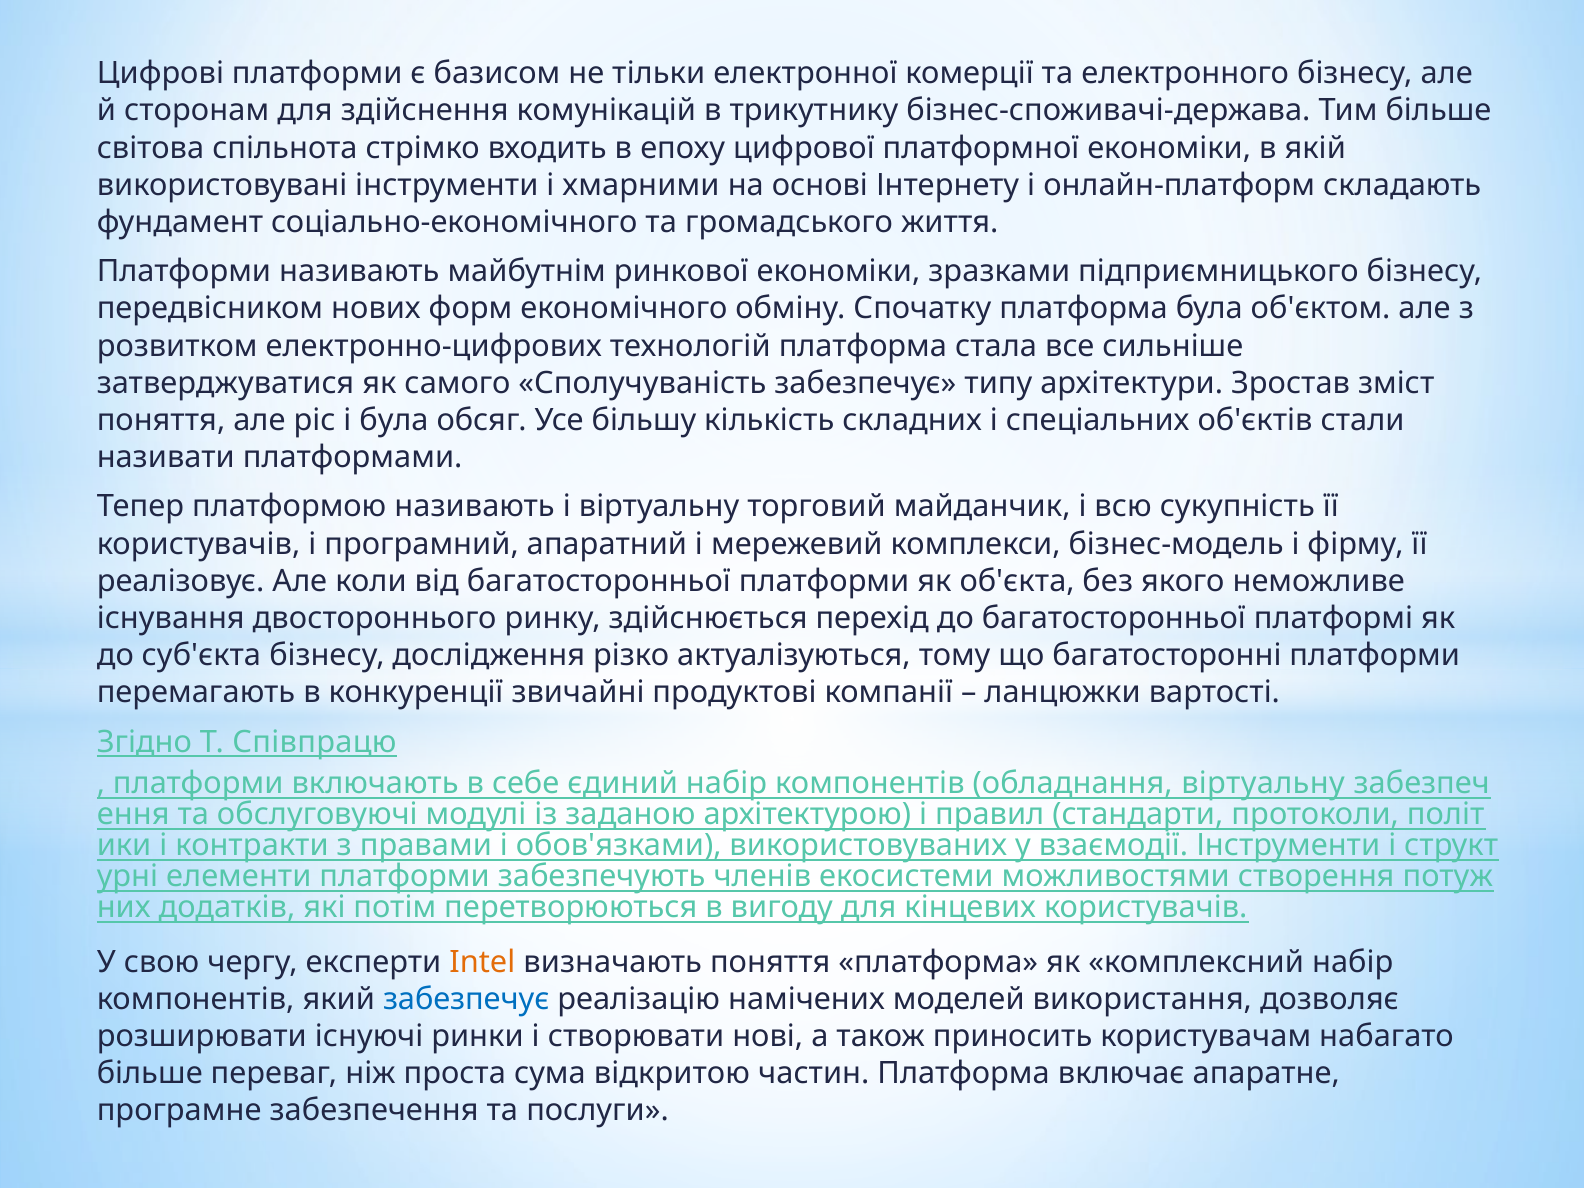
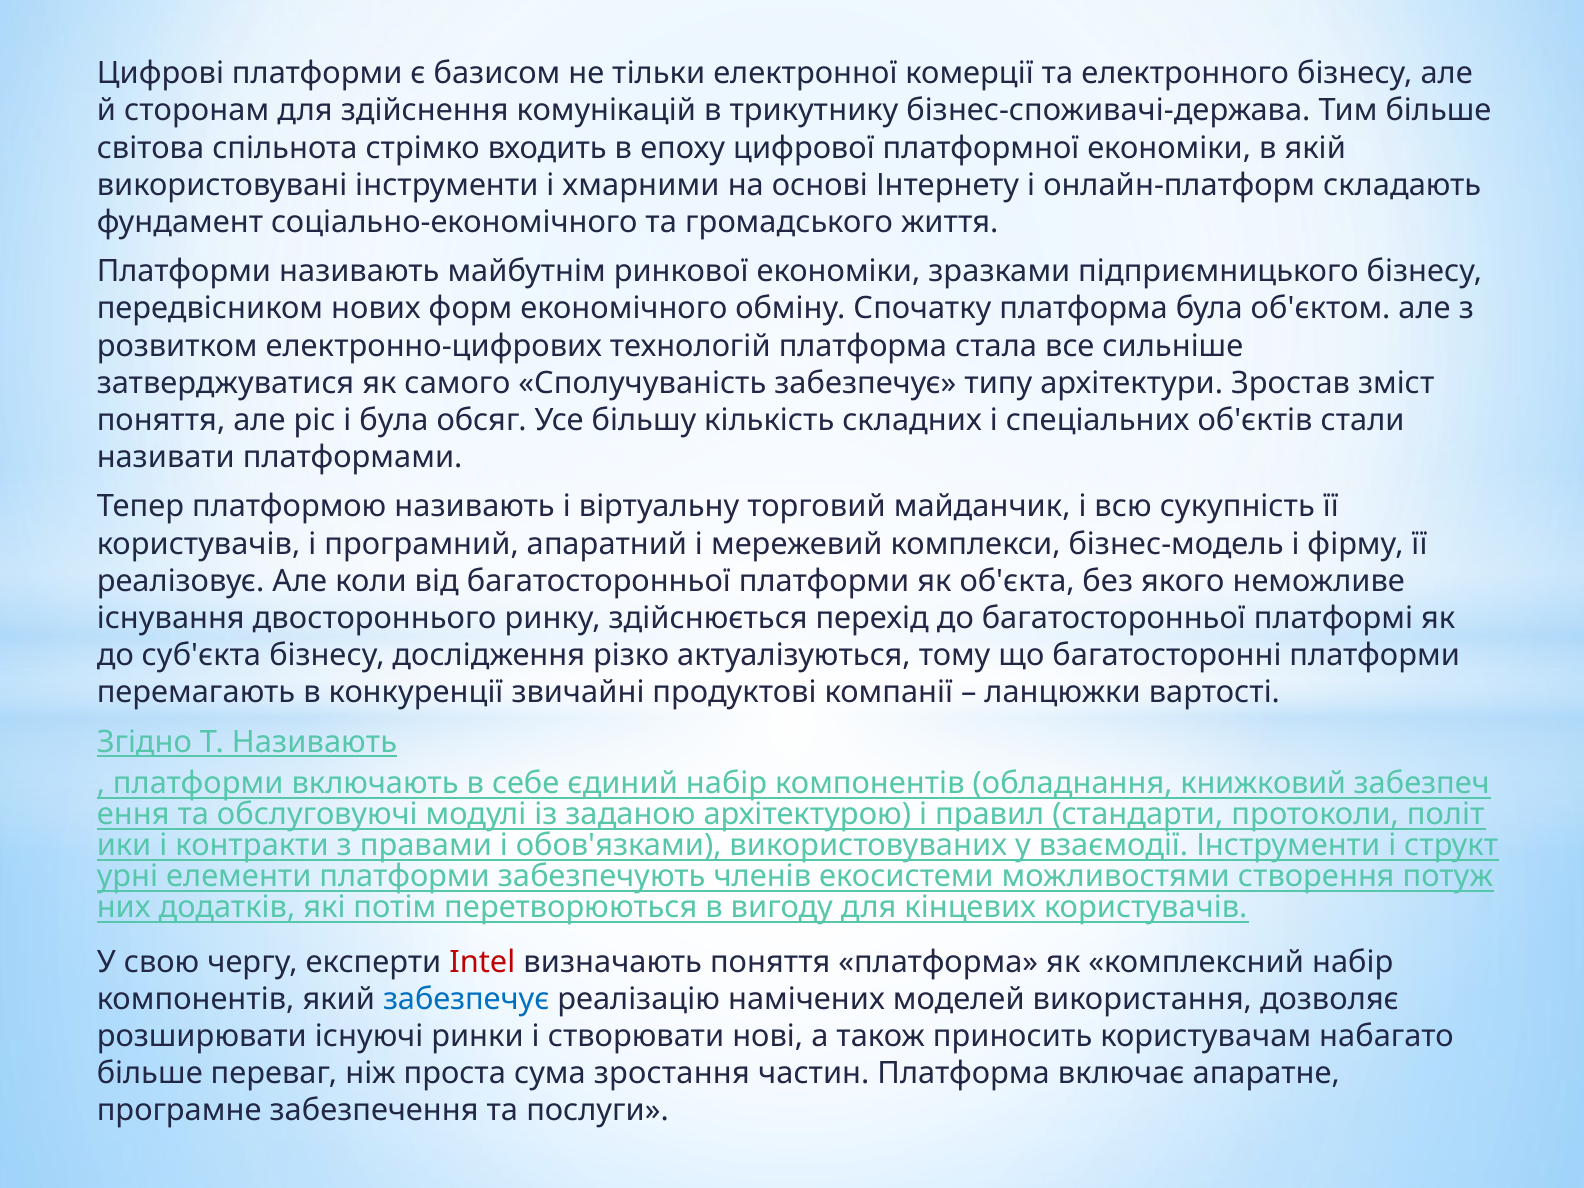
Т Співпрацю: Співпрацю -> Називають
обладнання віртуальну: віртуальну -> книжковий
Intel colour: orange -> red
відкритою: відкритою -> зростання
